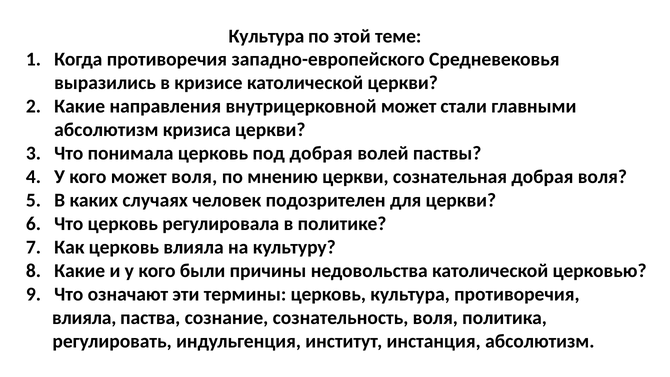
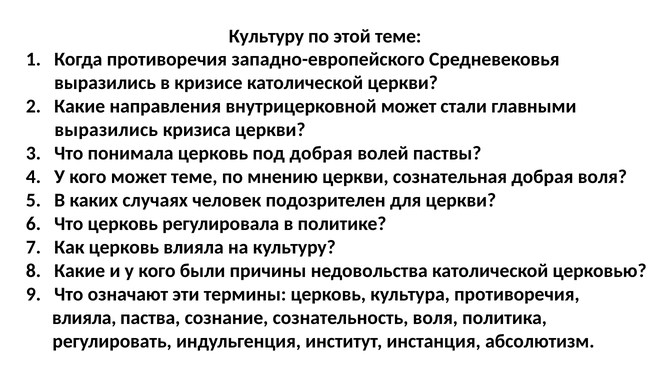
Культура at (266, 36): Культура -> Культуру
абсолютизм at (106, 130): абсолютизм -> выразились
может воля: воля -> теме
